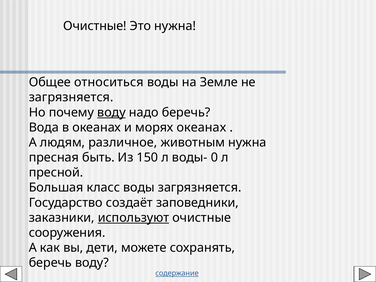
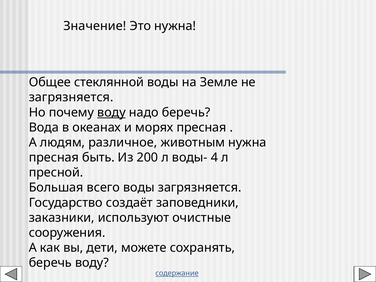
Очистные at (95, 26): Очистные -> Значение
относиться: относиться -> стеклянной
морях океанах: океанах -> пресная
150: 150 -> 200
0: 0 -> 4
класс: класс -> всего
используют underline: present -> none
